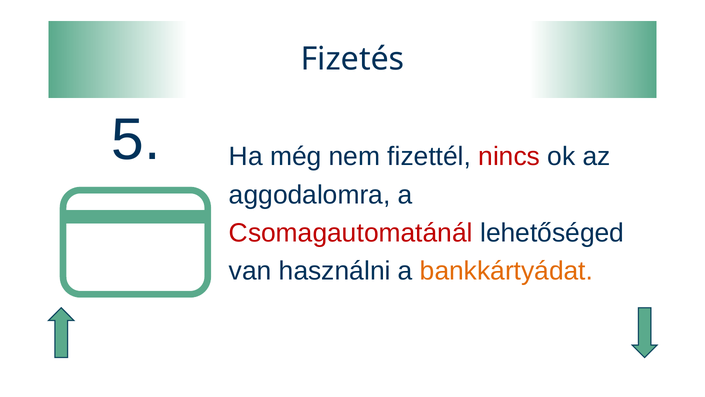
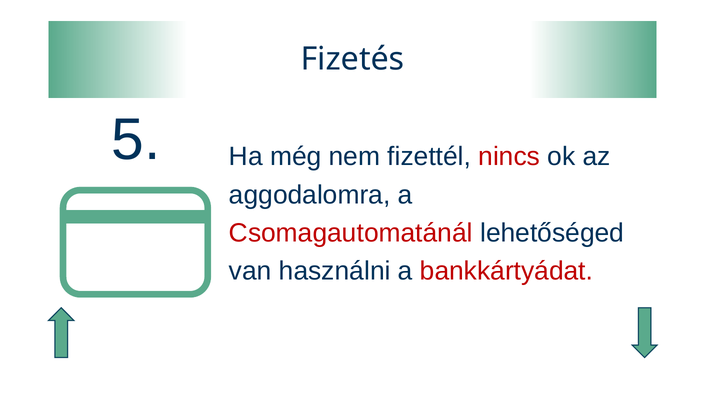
bankkártyádat colour: orange -> red
